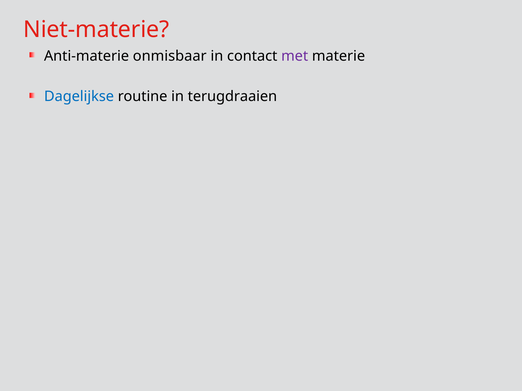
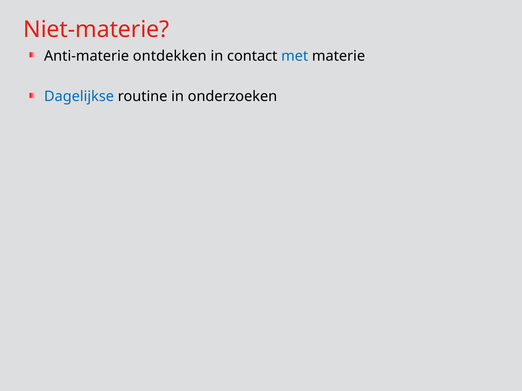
onmisbaar: onmisbaar -> ontdekken
met colour: purple -> blue
terugdraaien: terugdraaien -> onderzoeken
